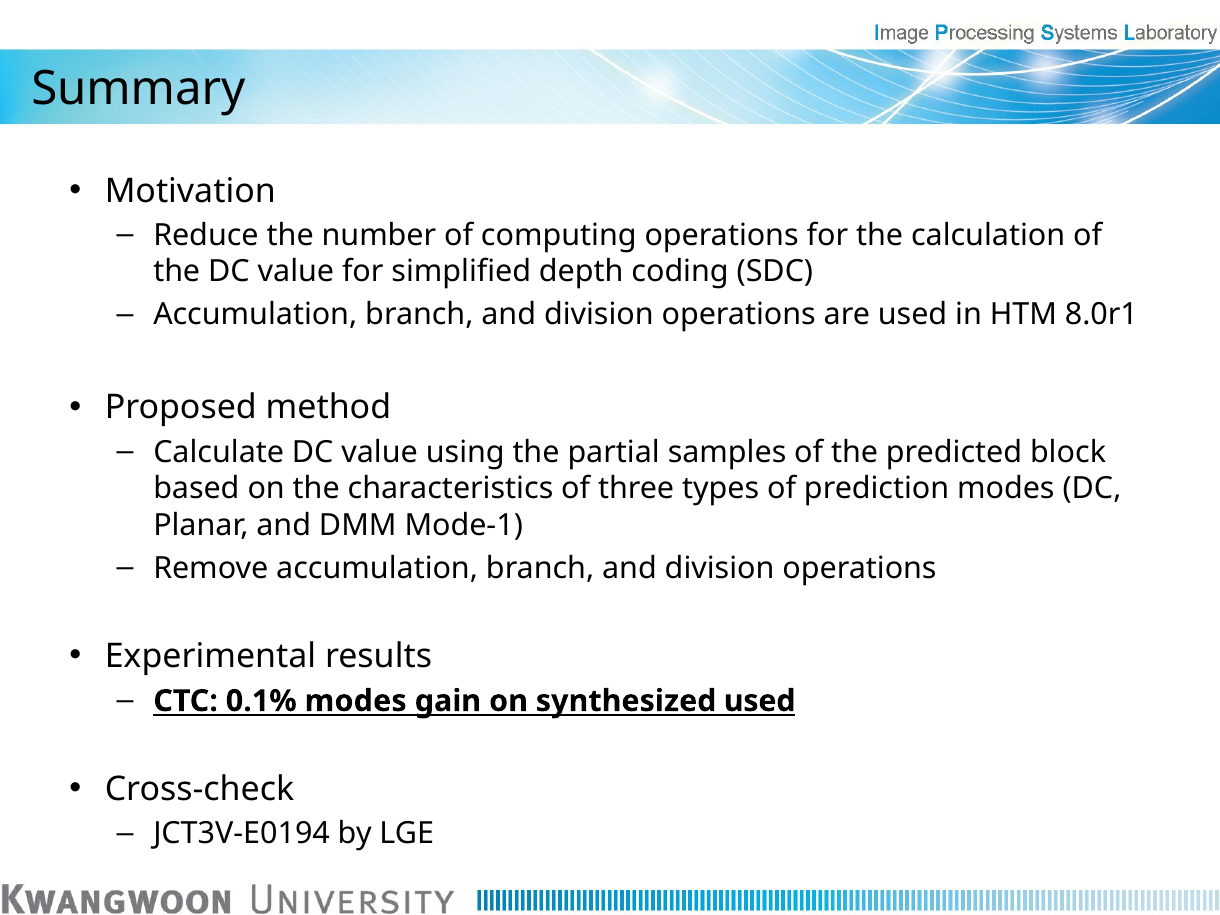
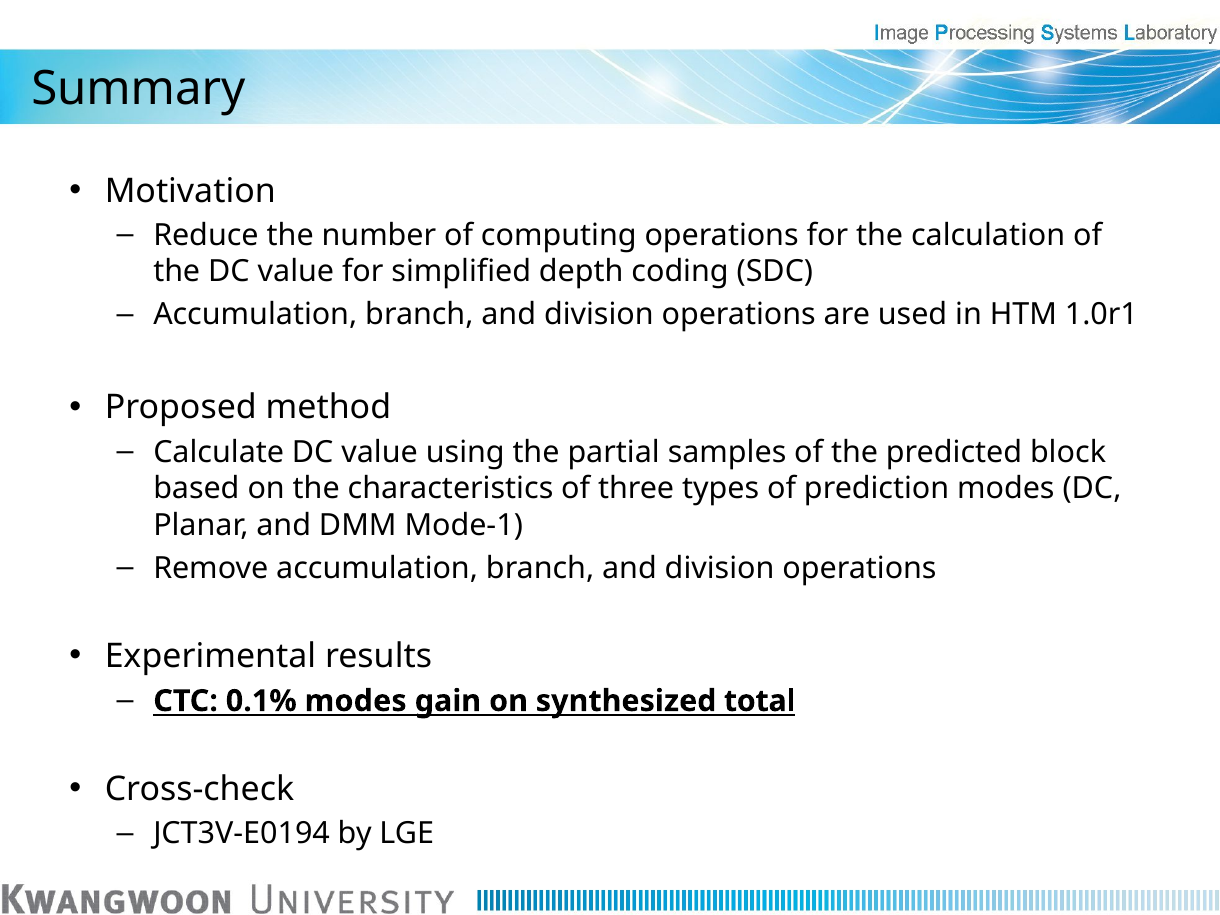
8.0r1: 8.0r1 -> 1.0r1
synthesized used: used -> total
